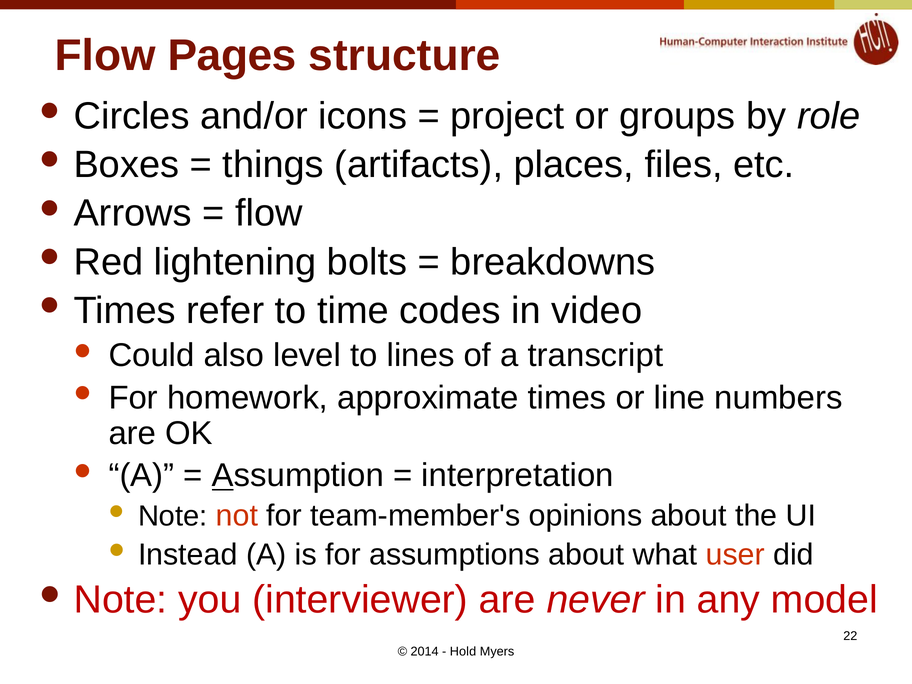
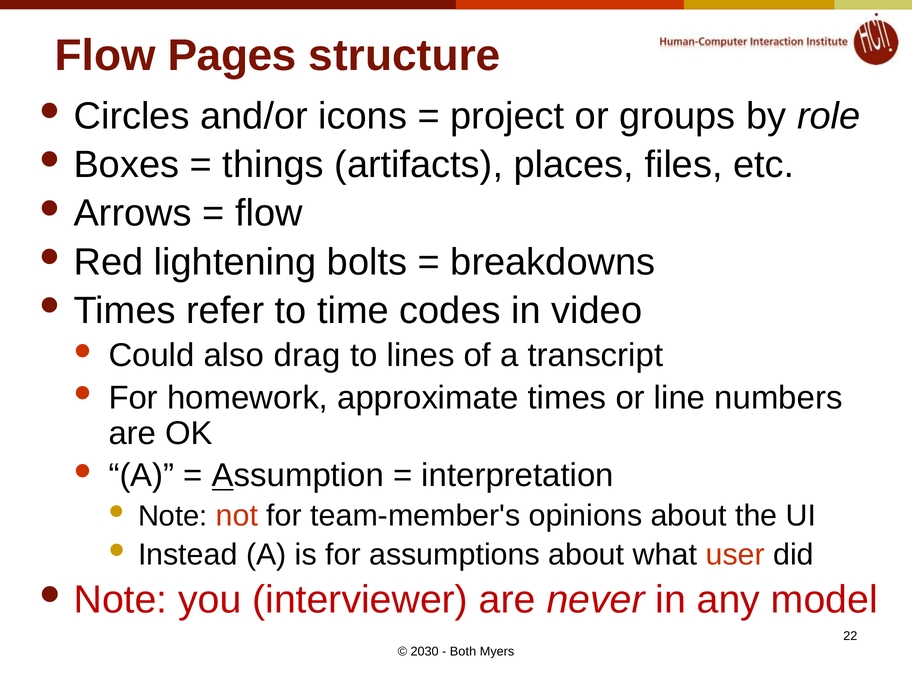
level: level -> drag
2014: 2014 -> 2030
Hold: Hold -> Both
